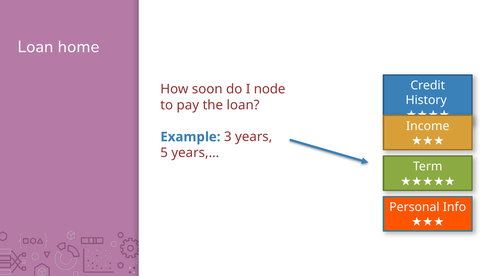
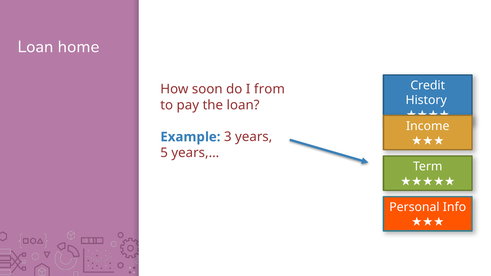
node: node -> from
